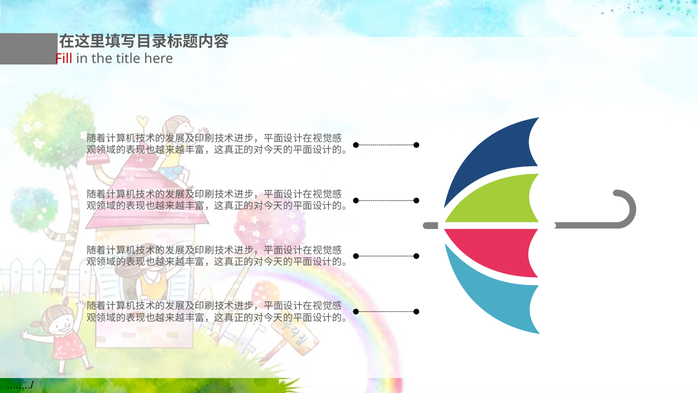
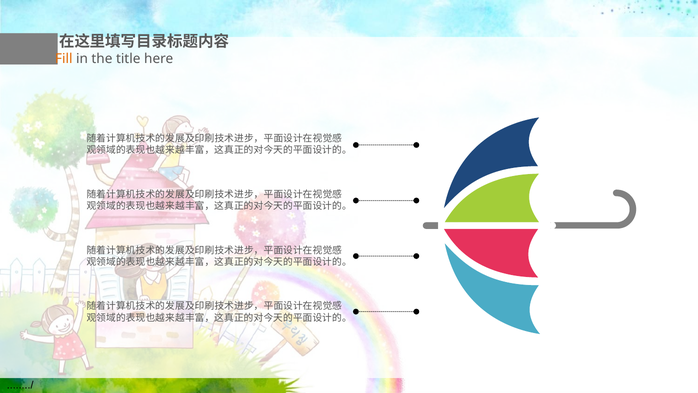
Fill colour: red -> orange
